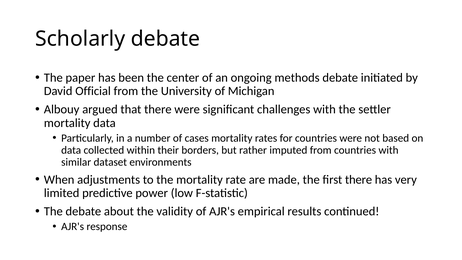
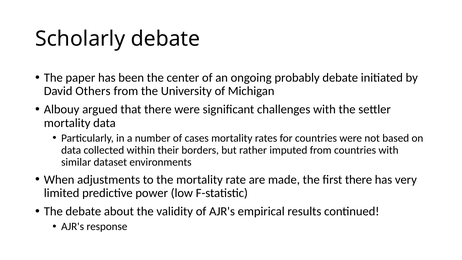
methods: methods -> probably
Official: Official -> Others
